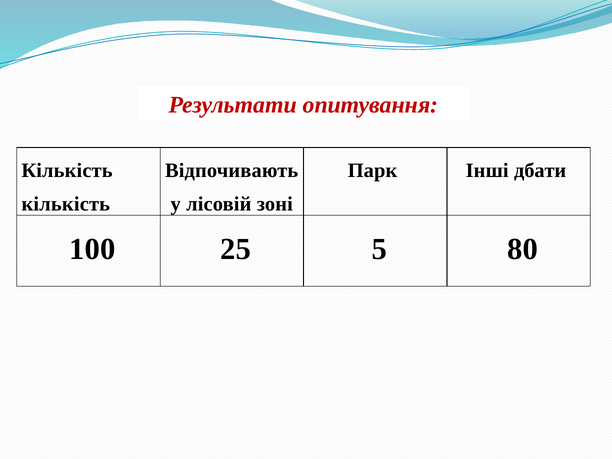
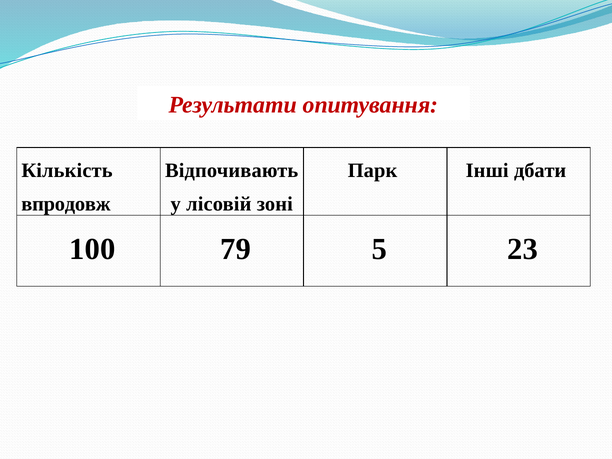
кількість at (66, 204): кількість -> впродовж
25: 25 -> 79
80: 80 -> 23
